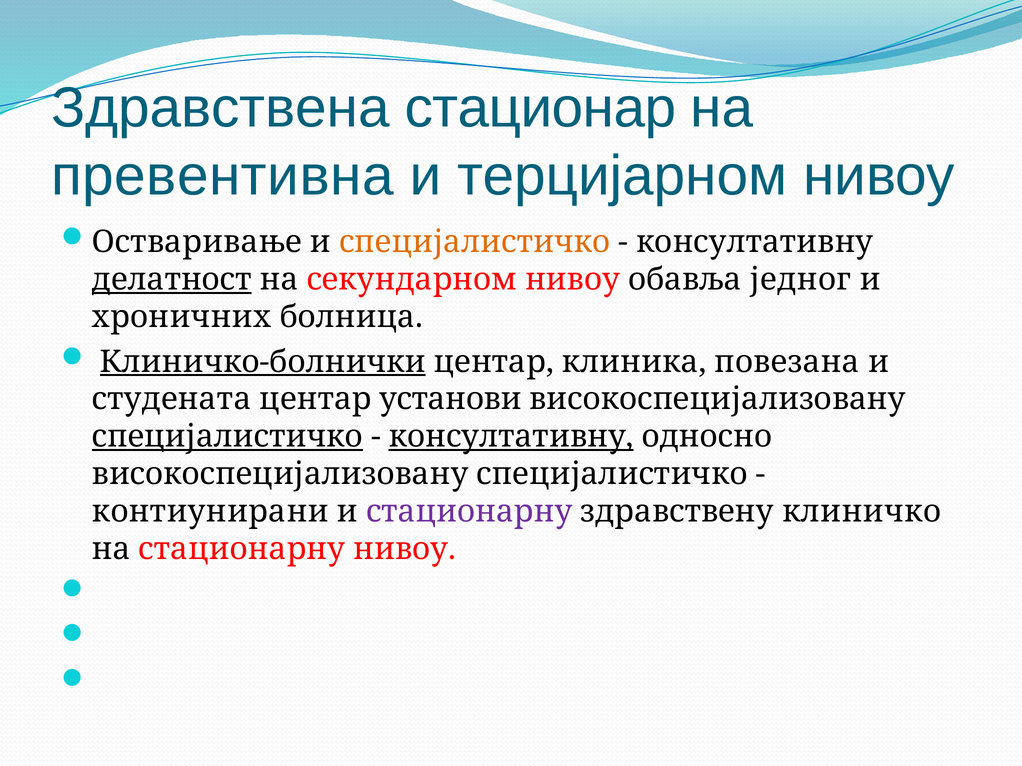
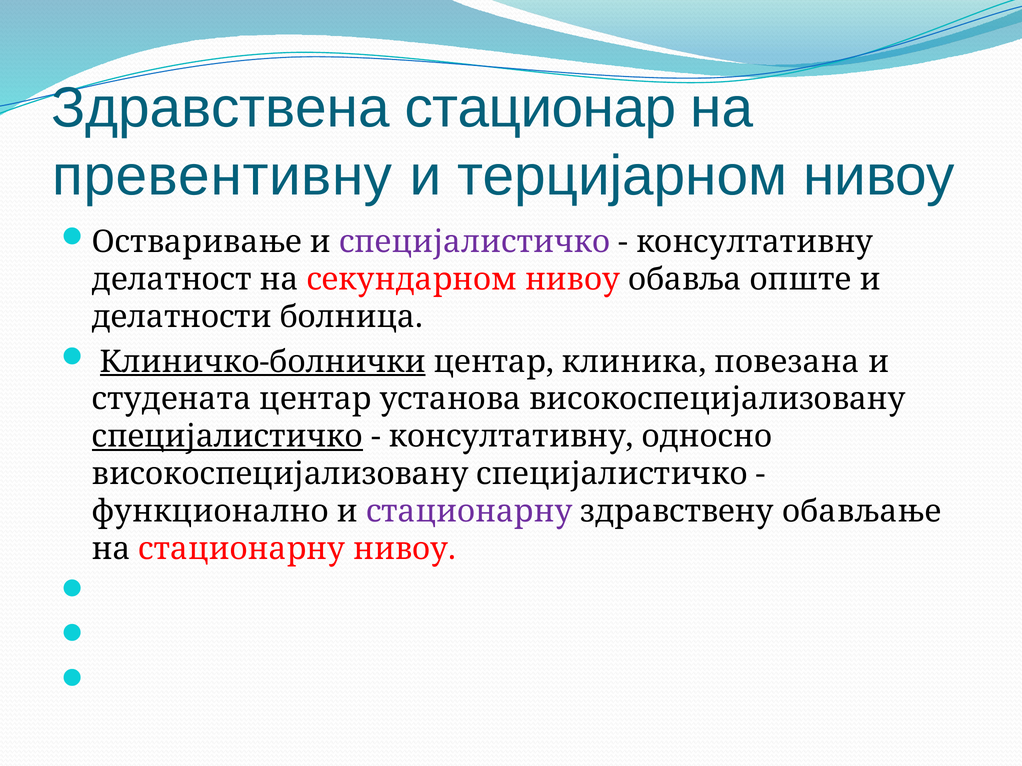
превентивна: превентивна -> превентивну
специјалистичко at (475, 242) colour: orange -> purple
делатност underline: present -> none
једног: једног -> опште
хроничних: хроничних -> делатности
установи: установи -> установа
консултативну at (511, 437) underline: present -> none
контиунирани: контиунирани -> функционално
клиничко: клиничко -> обављање
